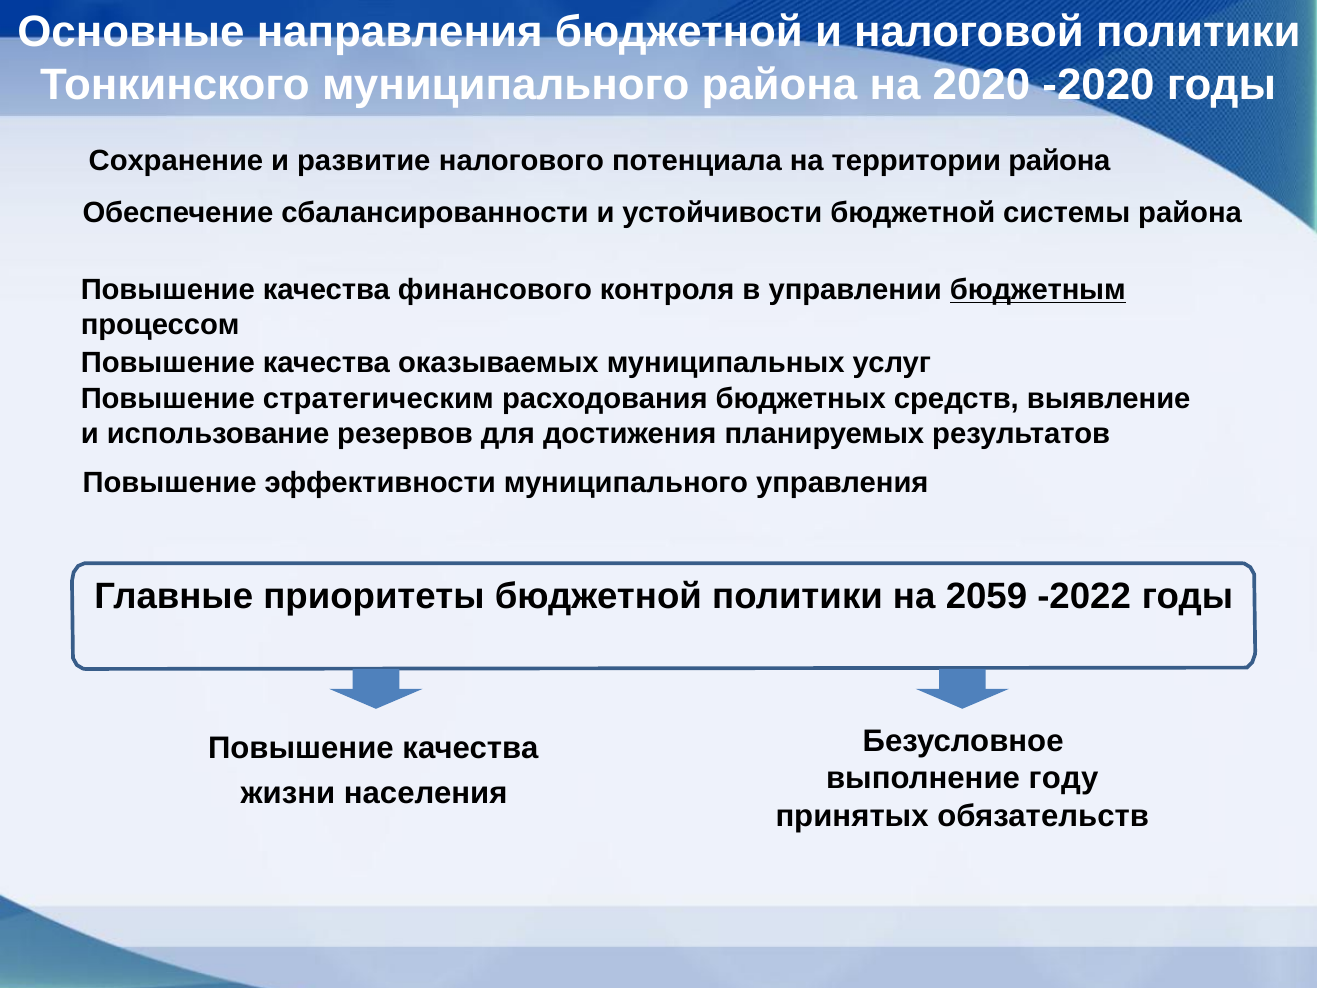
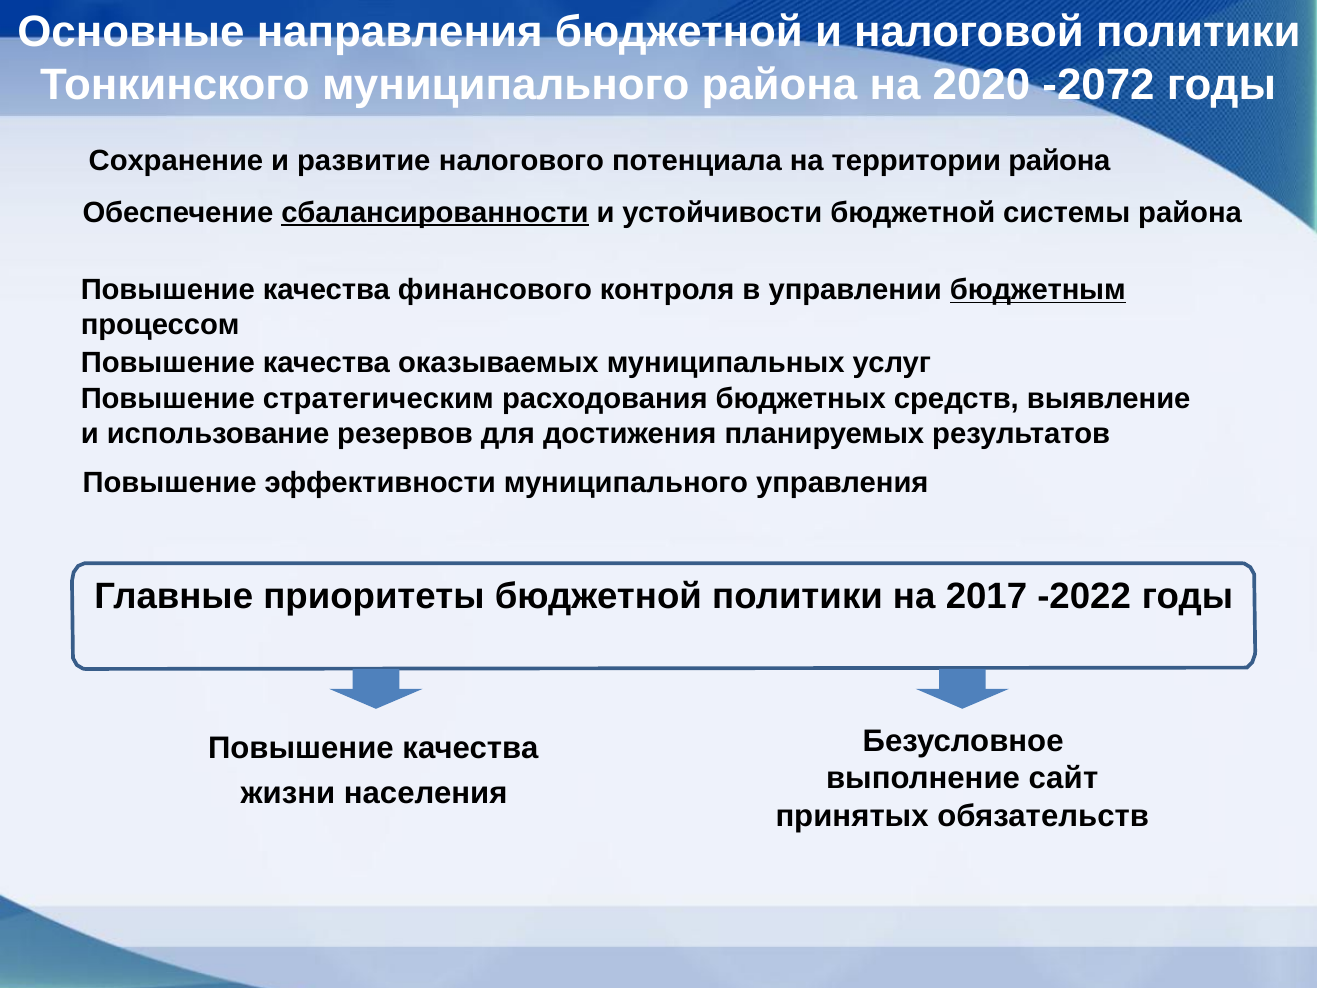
-2020: -2020 -> -2072
сбалансированности underline: none -> present
2059: 2059 -> 2017
году: году -> сайт
